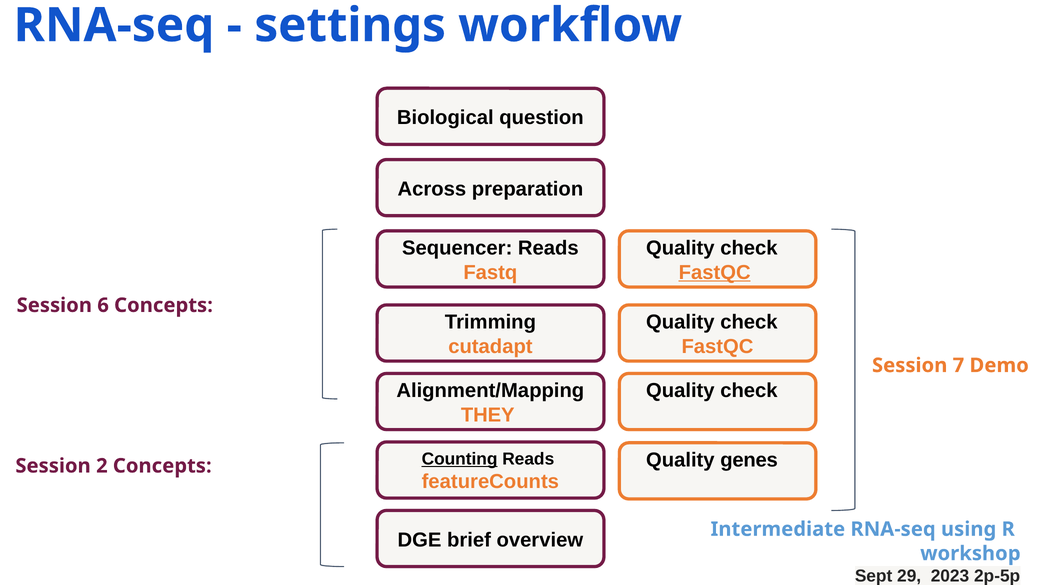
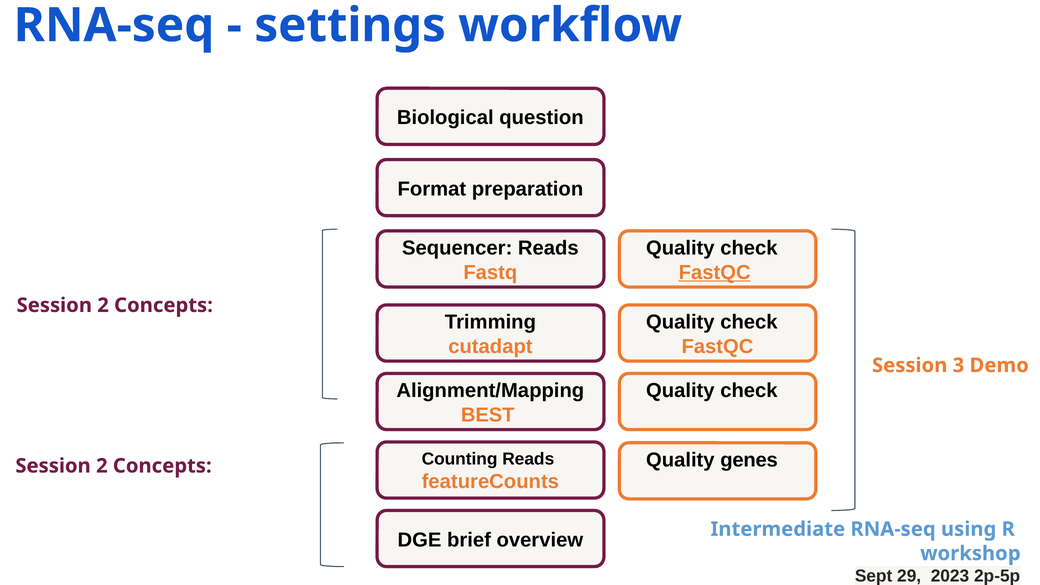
Across: Across -> Format
6 at (103, 305): 6 -> 2
7: 7 -> 3
THEY: THEY -> BEST
Counting underline: present -> none
